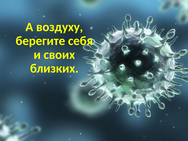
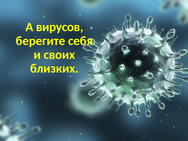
воздуху: воздуху -> вирусов
